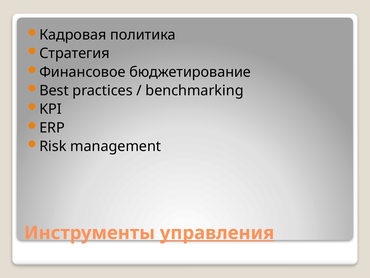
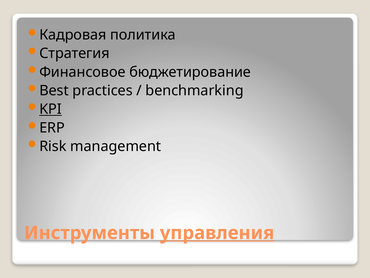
KPI underline: none -> present
